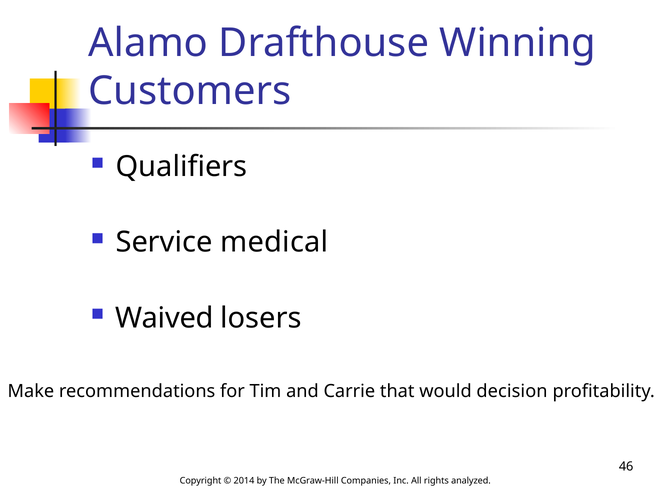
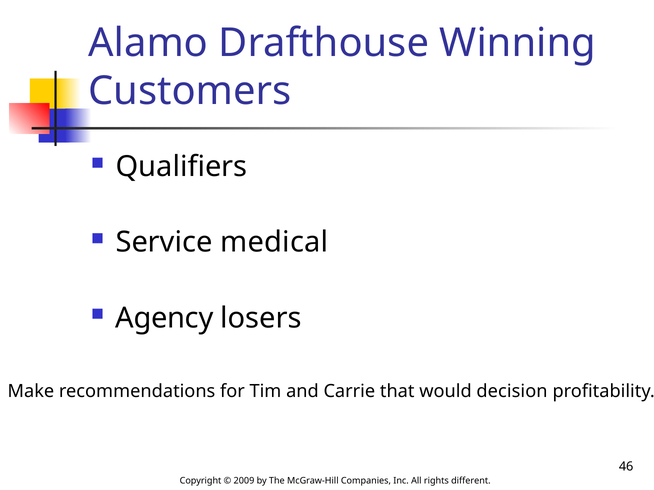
Waived: Waived -> Agency
2014: 2014 -> 2009
analyzed: analyzed -> different
